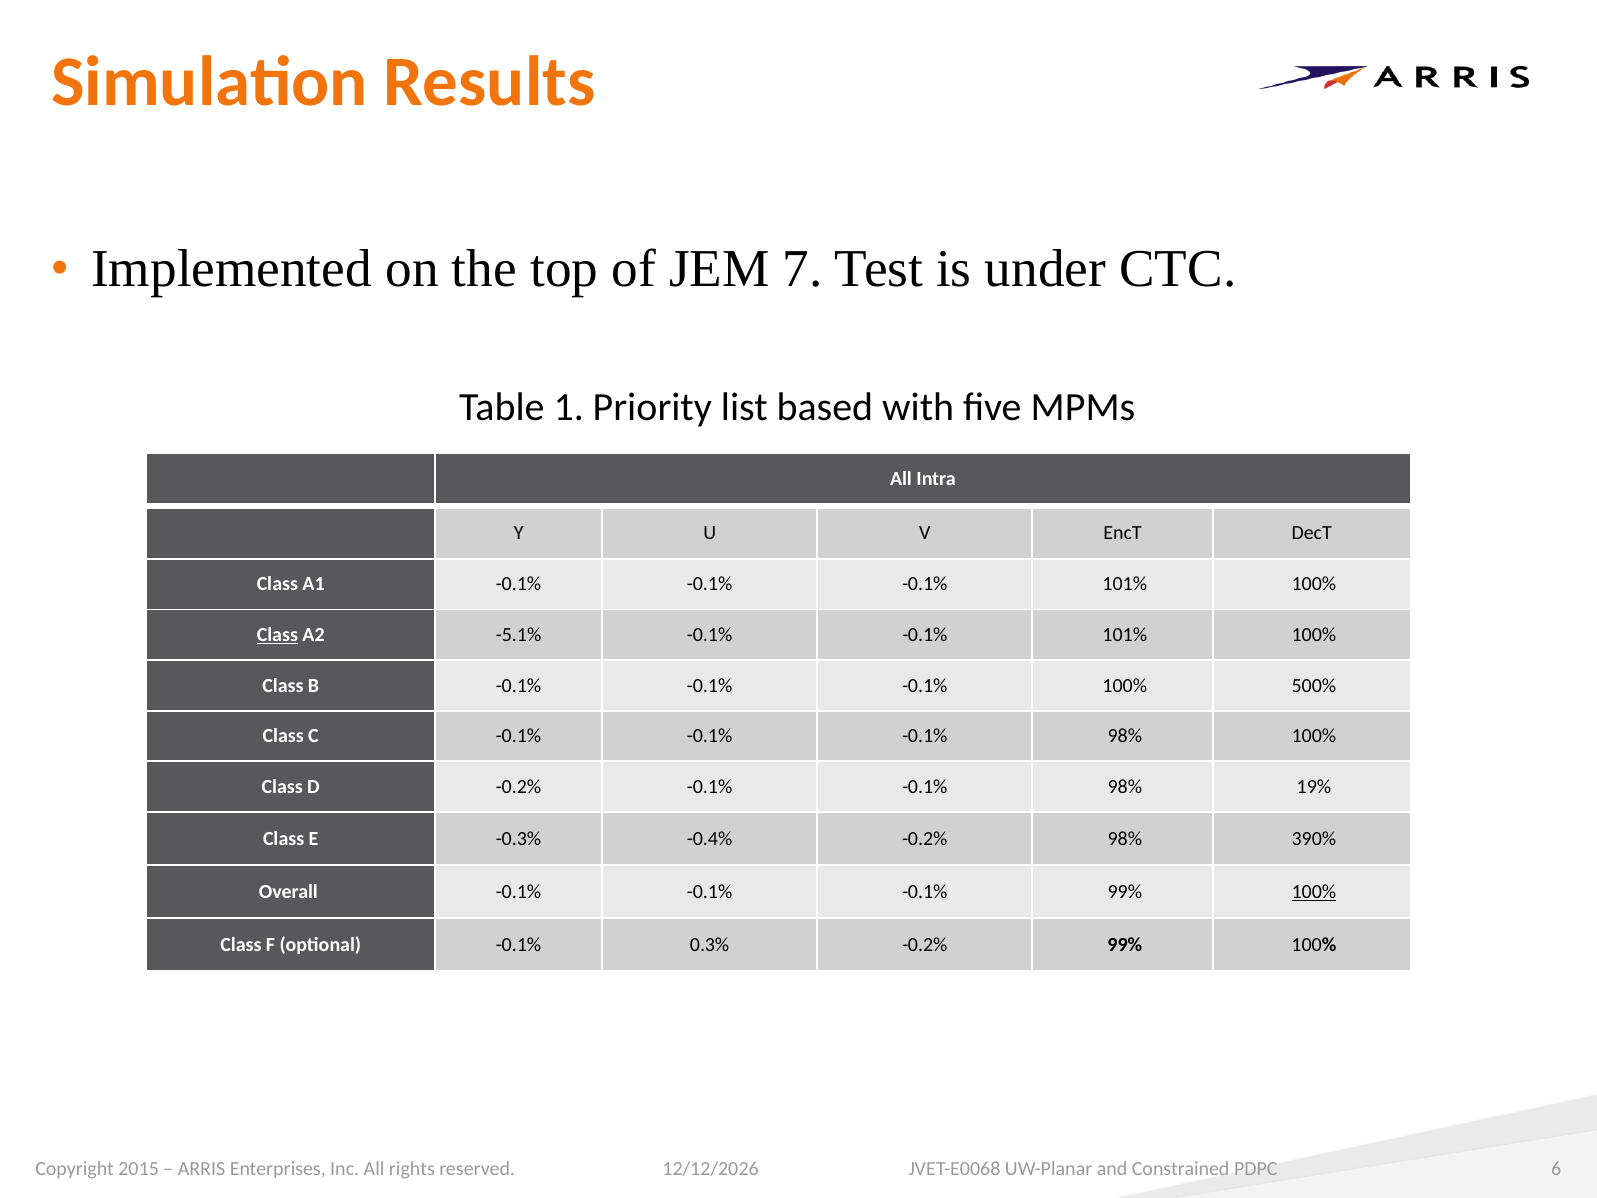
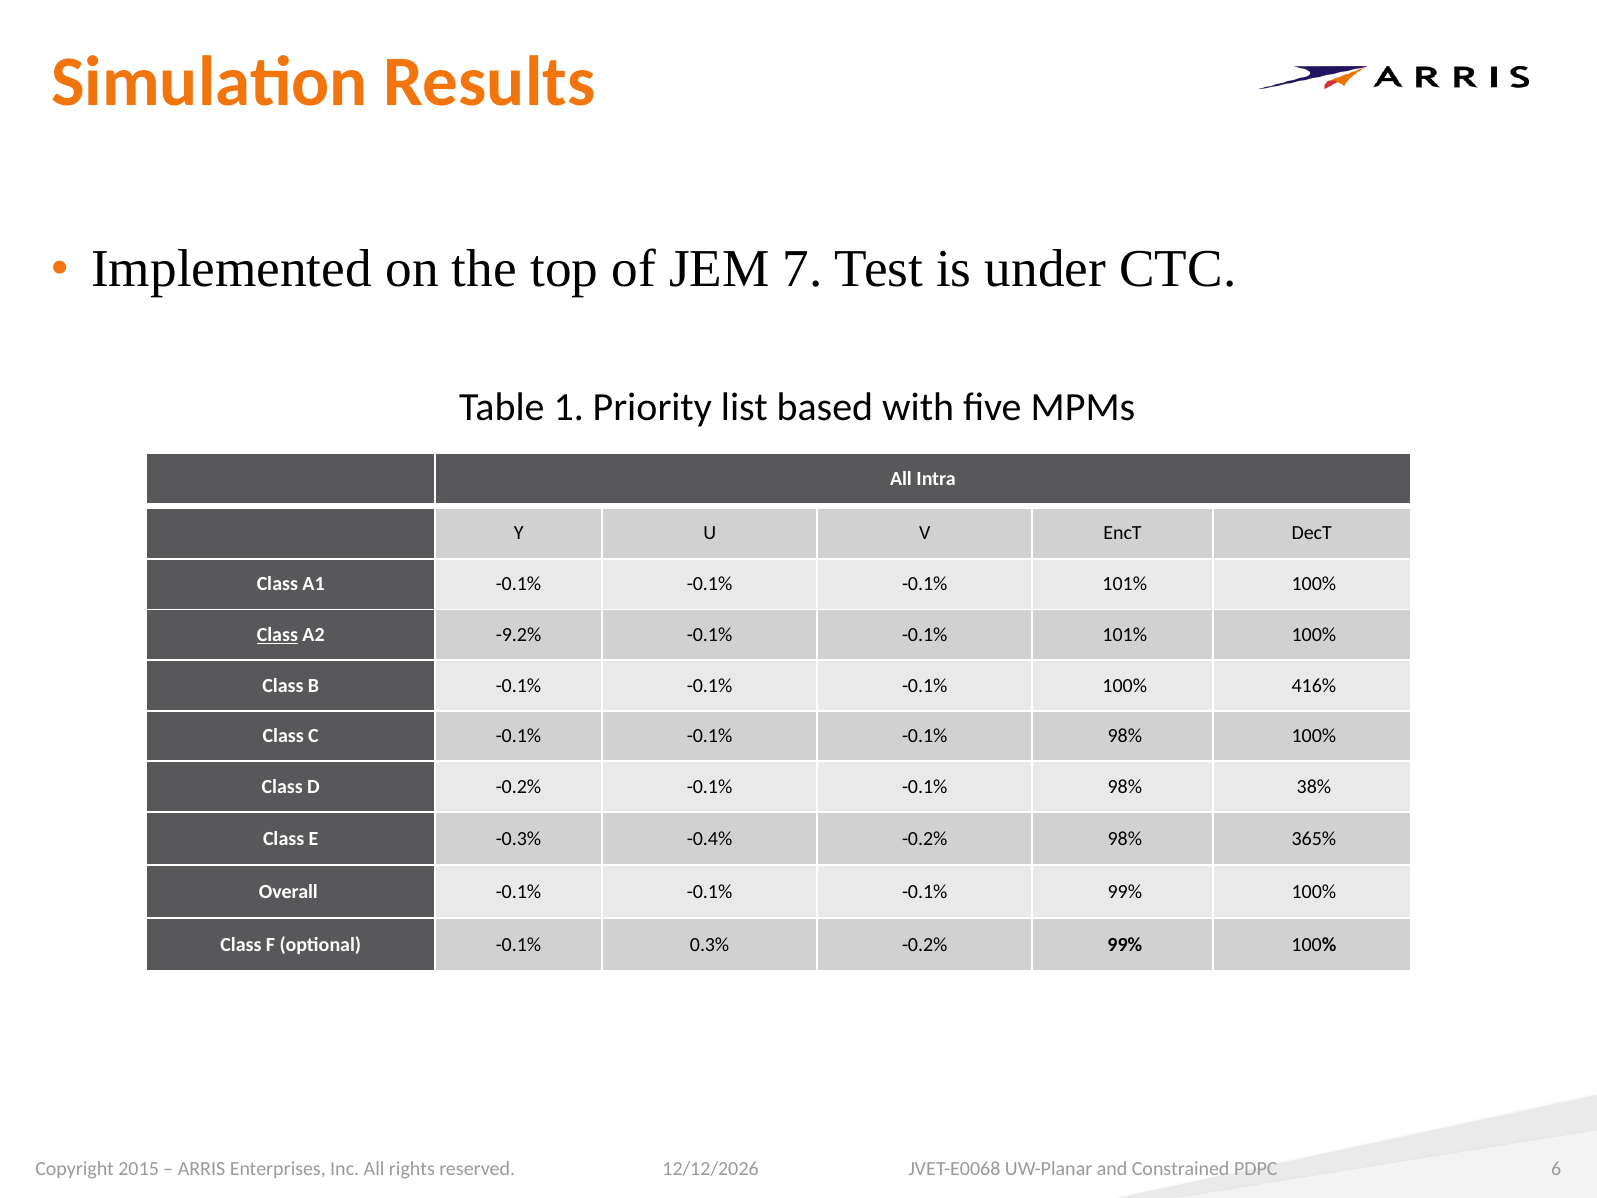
-5.1%: -5.1% -> -9.2%
500%: 500% -> 416%
19%: 19% -> 38%
390%: 390% -> 365%
100% at (1314, 892) underline: present -> none
